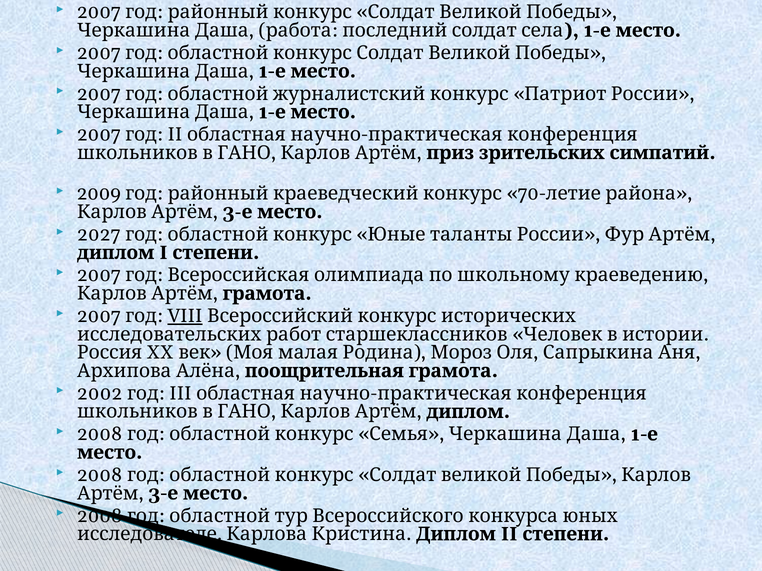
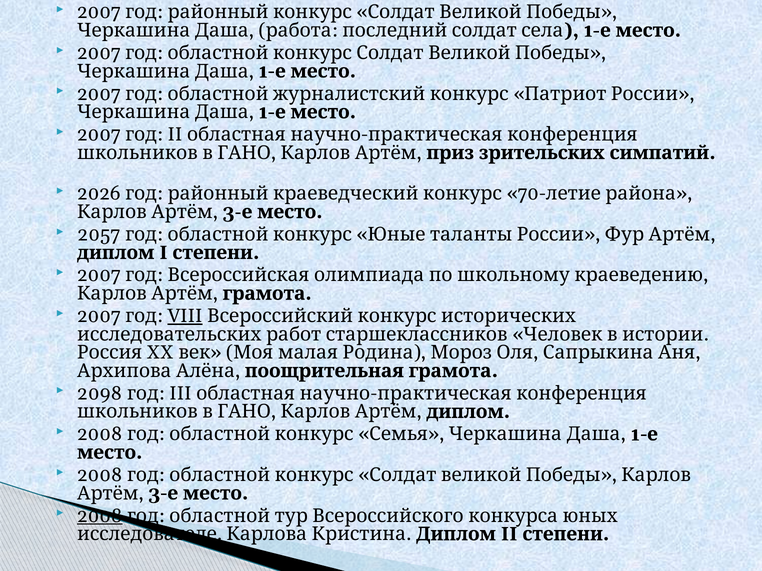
2009: 2009 -> 2026
2027: 2027 -> 2057
2002: 2002 -> 2098
2008 at (100, 516) underline: none -> present
